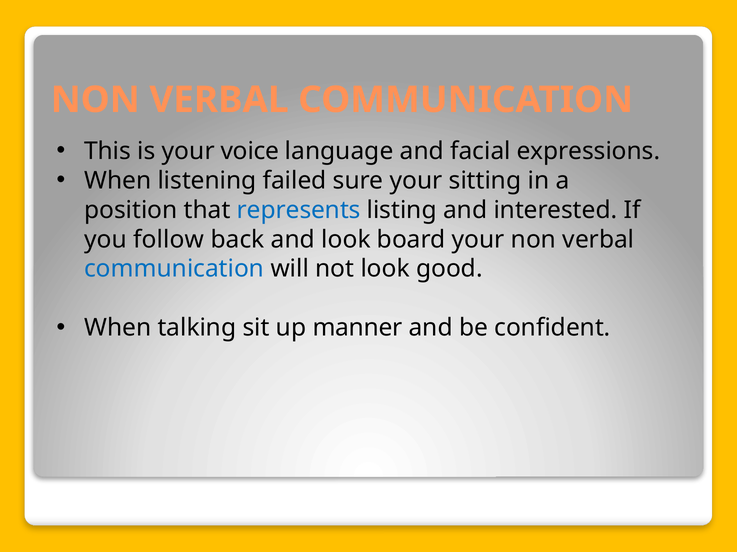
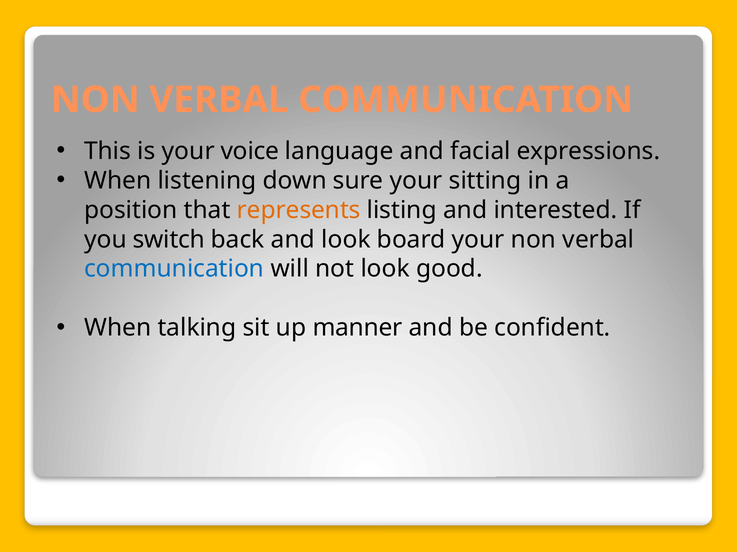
failed: failed -> down
represents colour: blue -> orange
follow: follow -> switch
